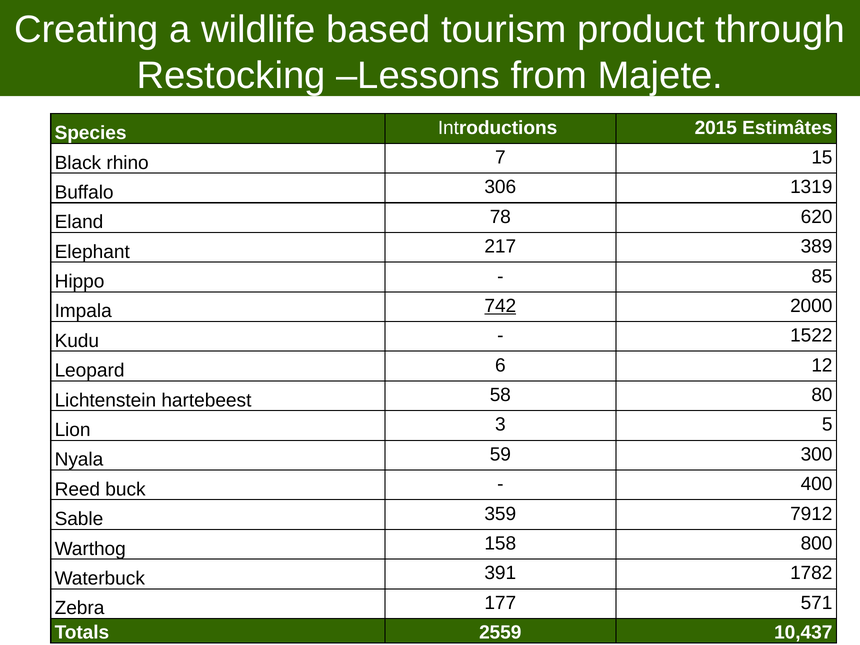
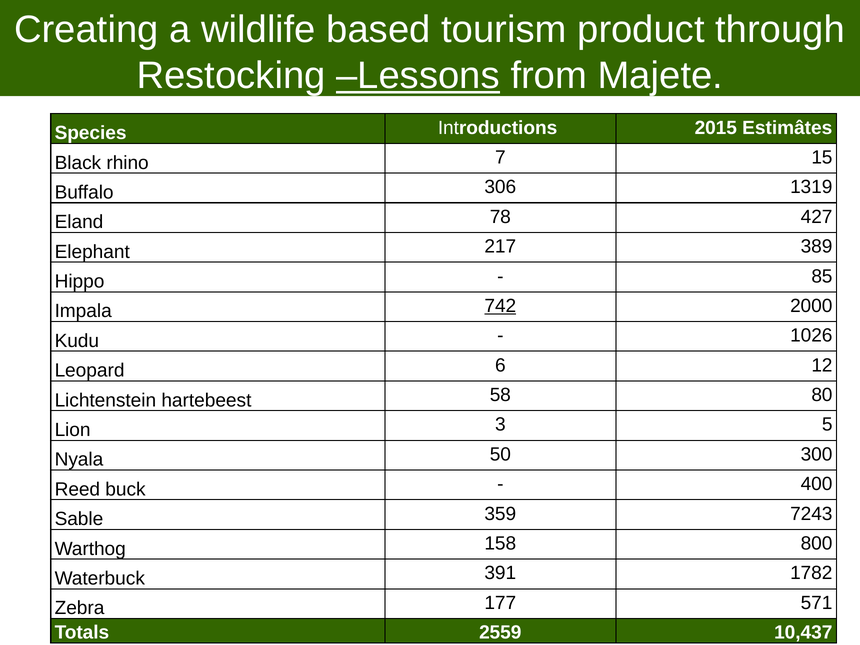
Lessons underline: none -> present
620: 620 -> 427
1522: 1522 -> 1026
59: 59 -> 50
7912: 7912 -> 7243
